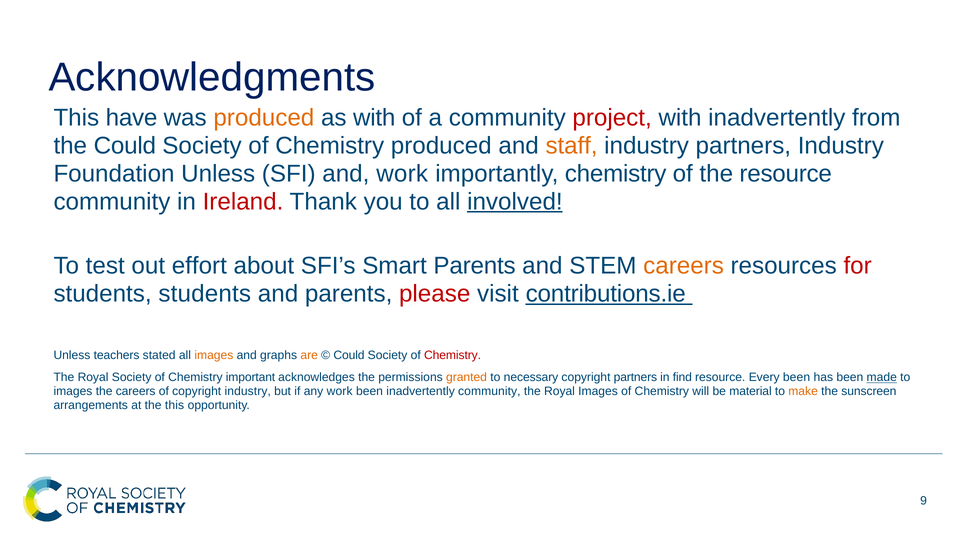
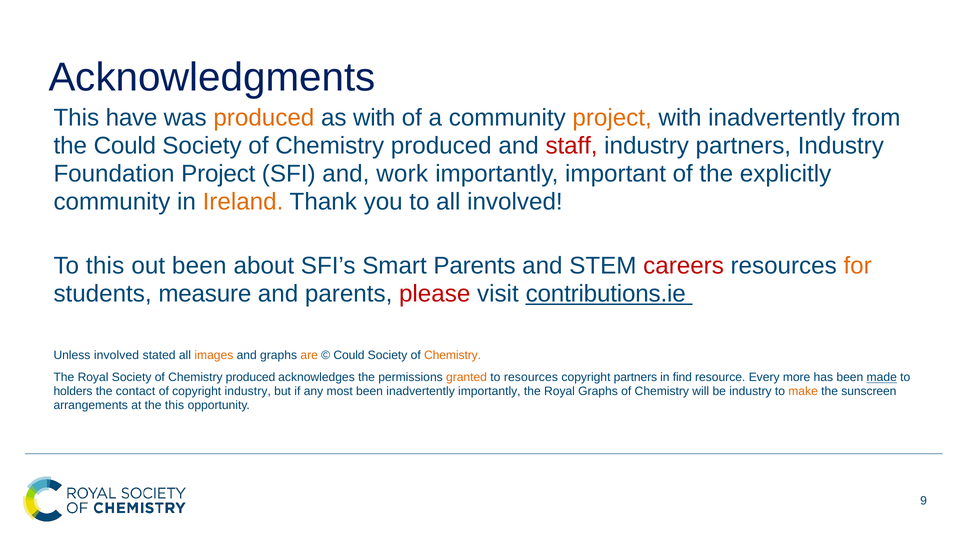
project at (612, 118) colour: red -> orange
staff colour: orange -> red
Foundation Unless: Unless -> Project
importantly chemistry: chemistry -> important
the resource: resource -> explicitly
Ireland colour: red -> orange
involved at (515, 202) underline: present -> none
To test: test -> this
out effort: effort -> been
careers at (684, 266) colour: orange -> red
for colour: red -> orange
students students: students -> measure
Unless teachers: teachers -> involved
Chemistry at (453, 356) colour: red -> orange
important at (251, 378): important -> produced
to necessary: necessary -> resources
Every been: been -> more
images at (73, 392): images -> holders
the careers: careers -> contact
any work: work -> most
inadvertently community: community -> importantly
Royal Images: Images -> Graphs
be material: material -> industry
